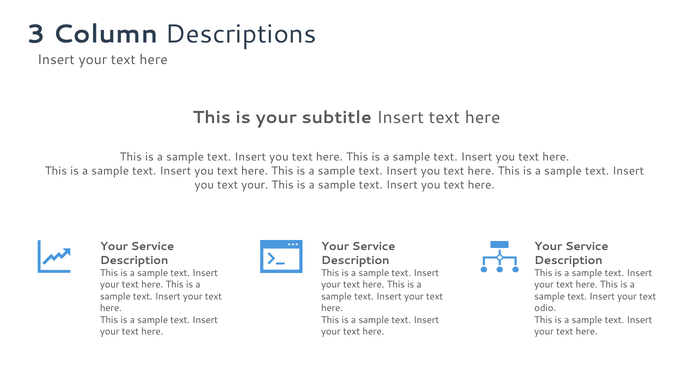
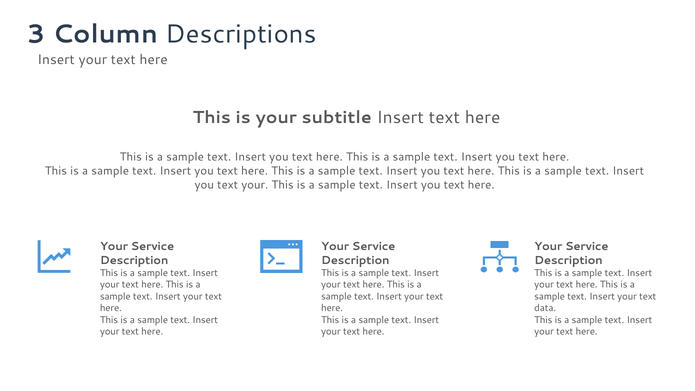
odio: odio -> data
